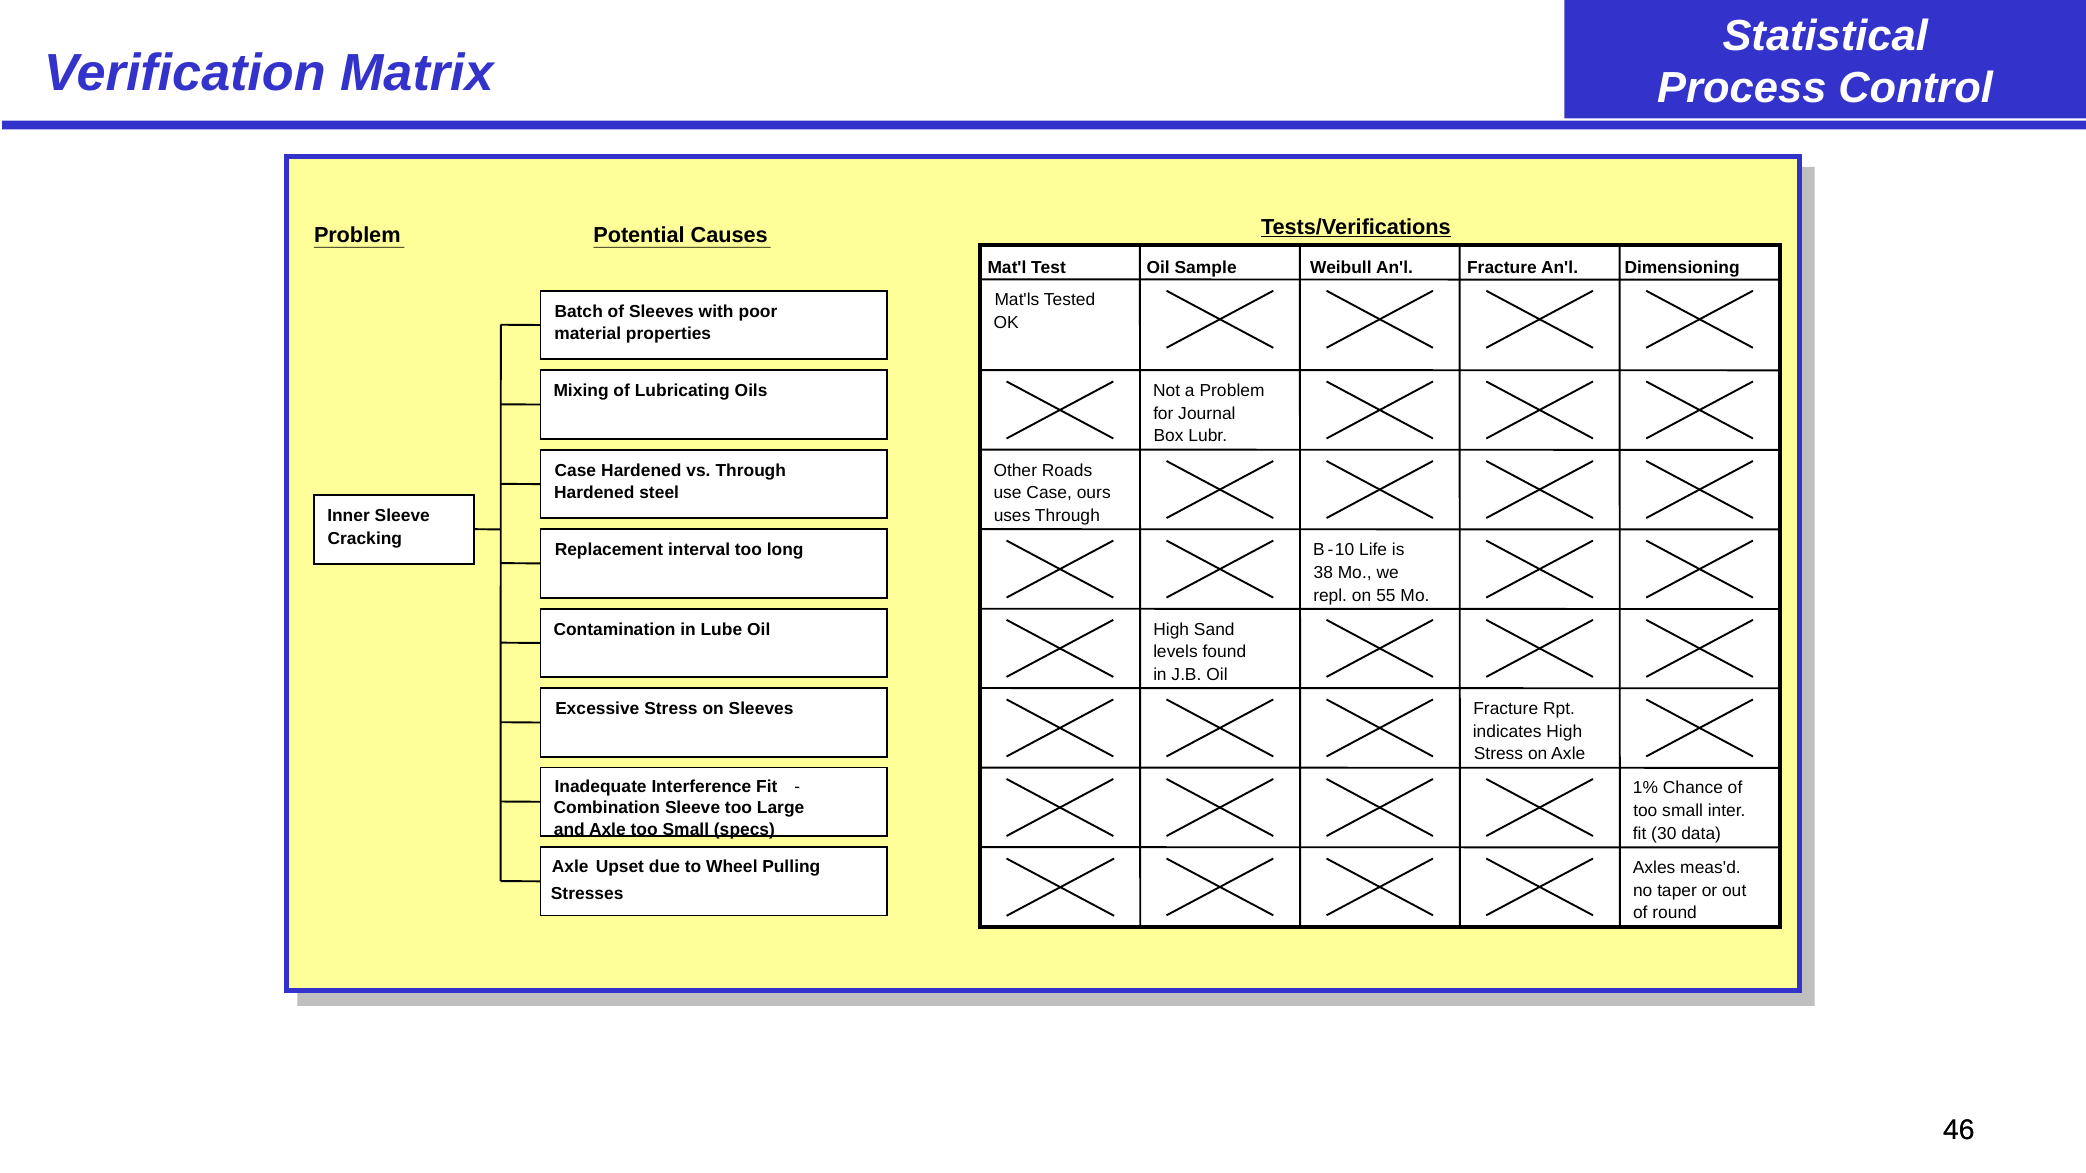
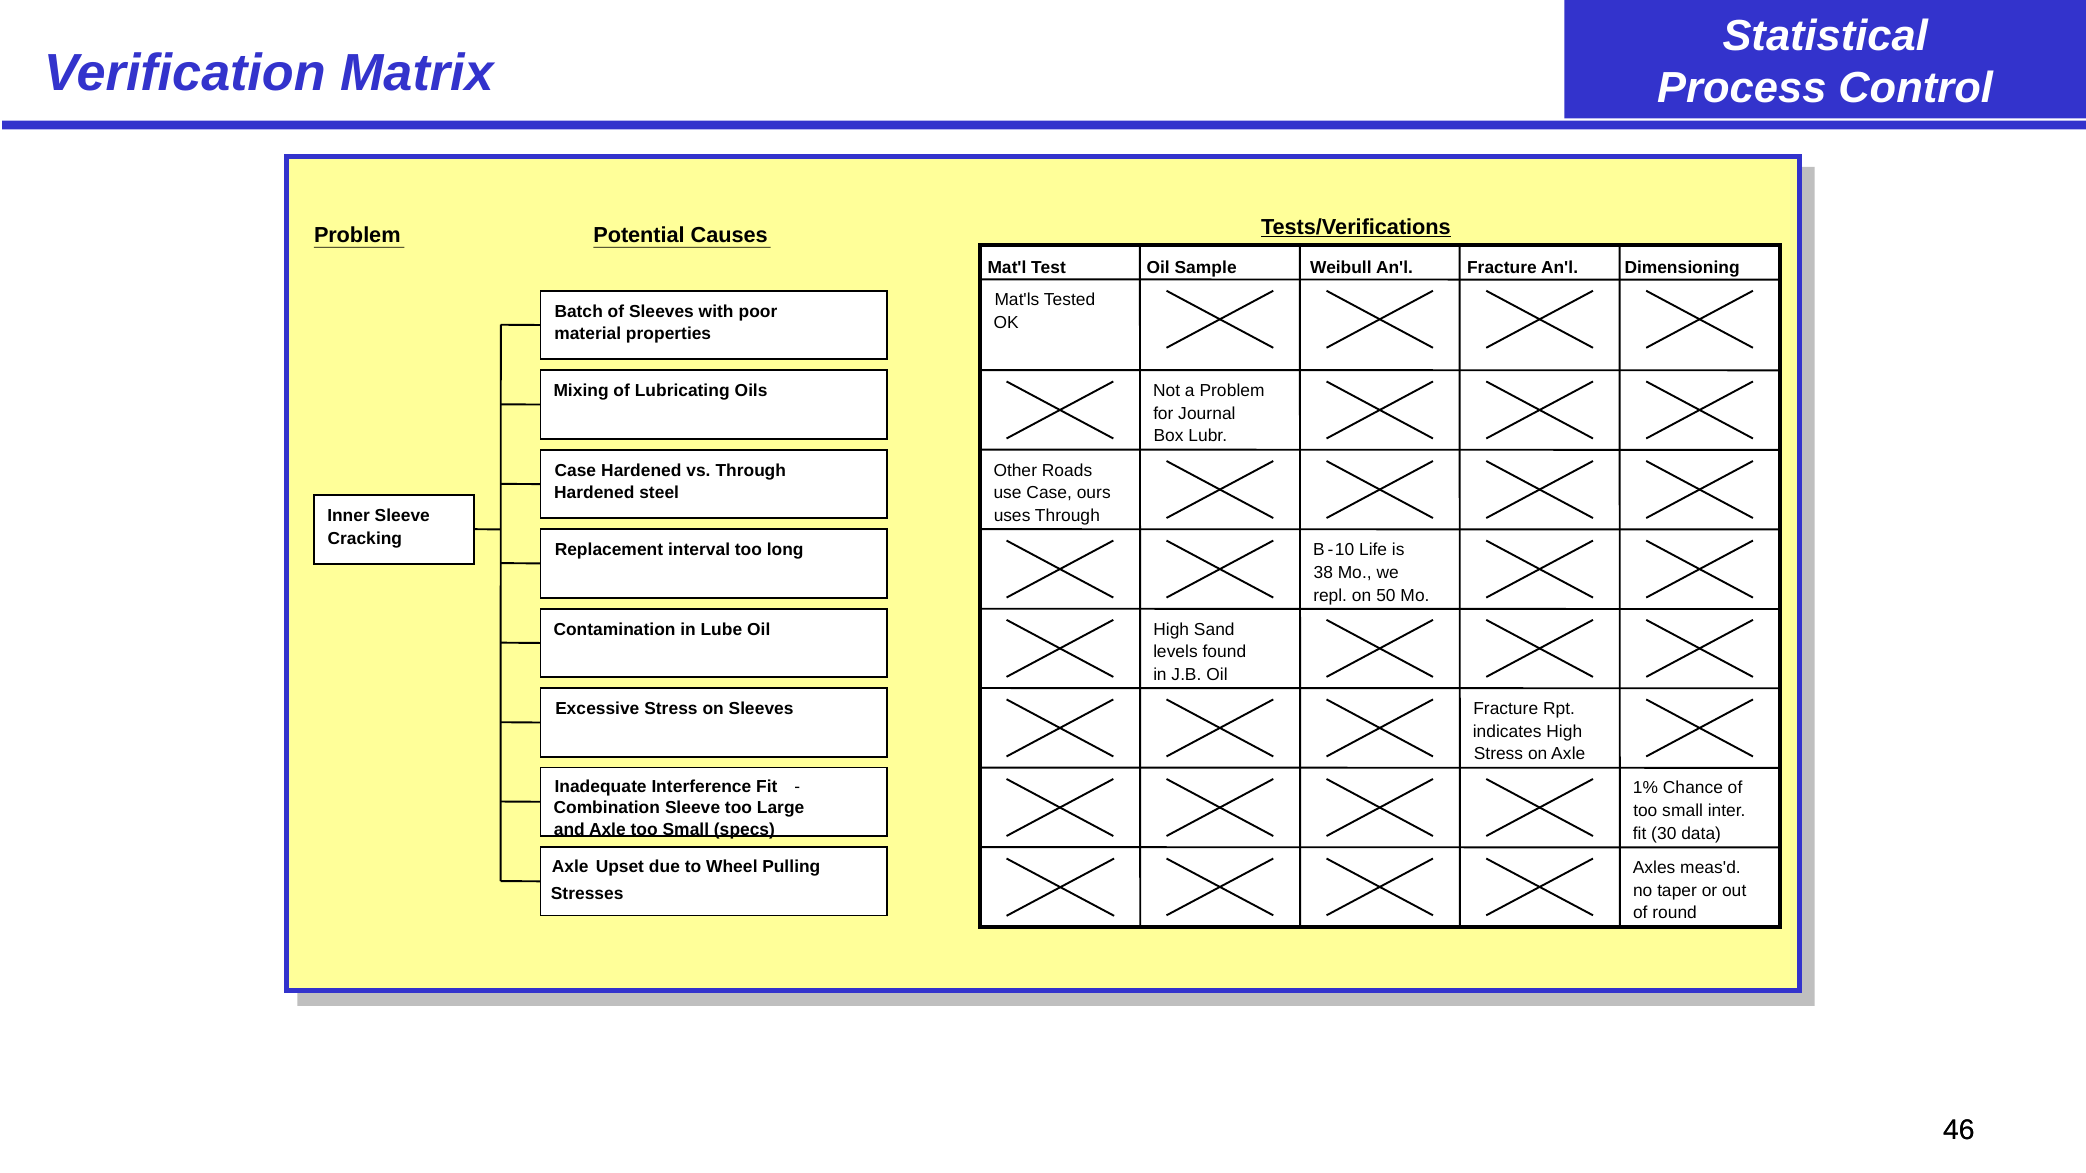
55: 55 -> 50
